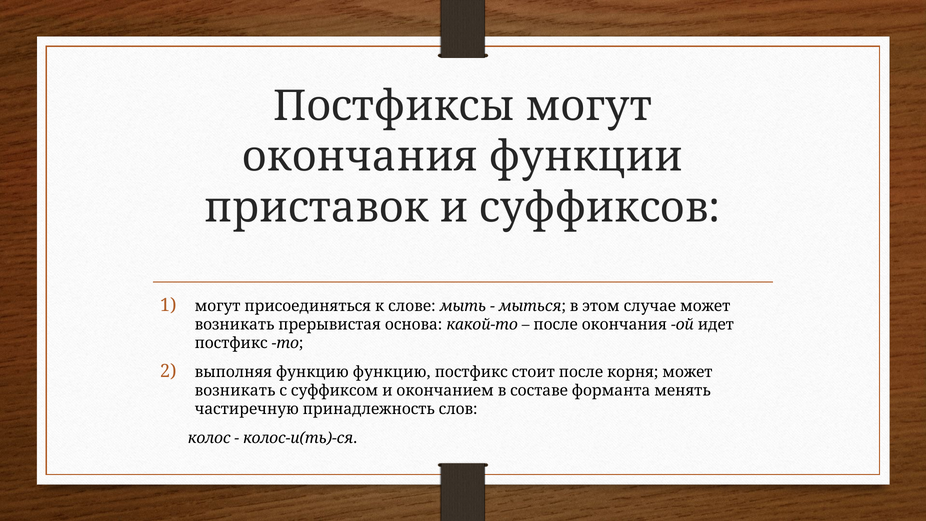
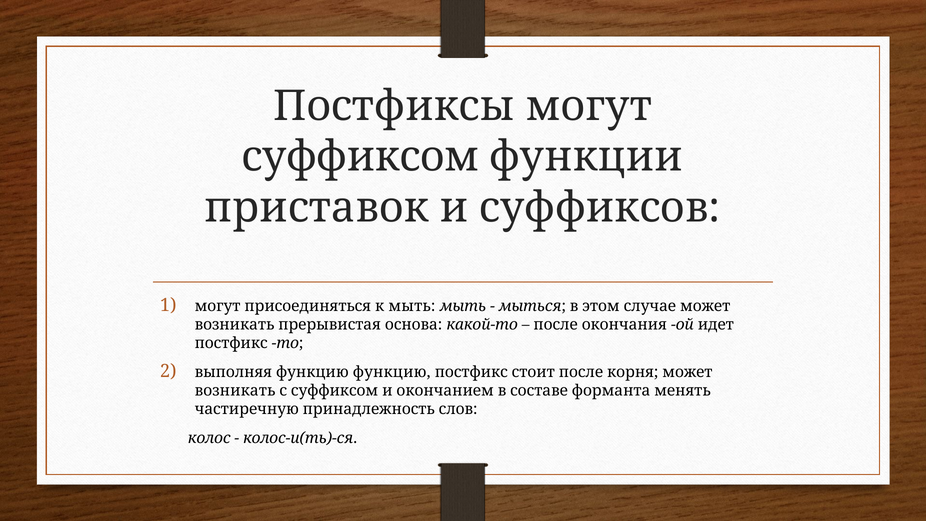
окончания at (360, 157): окончания -> суффиксом
к слове: слове -> мыть
